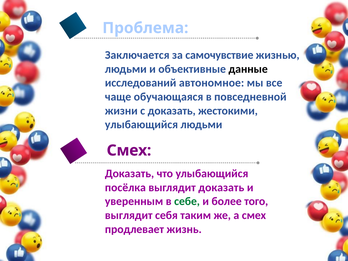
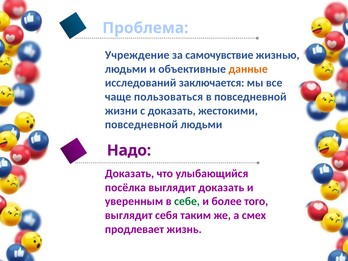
Заключается: Заключается -> Учреждение
данные colour: black -> orange
автономное: автономное -> заключается
обучающаяся: обучающаяся -> пользоваться
улыбающийся at (141, 125): улыбающийся -> повседневной
Смех at (129, 150): Смех -> Надо
